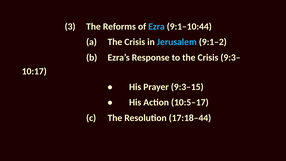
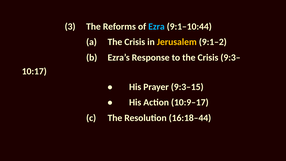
Jerusalem colour: light blue -> yellow
10:5–17: 10:5–17 -> 10:9–17
17:18–44: 17:18–44 -> 16:18–44
